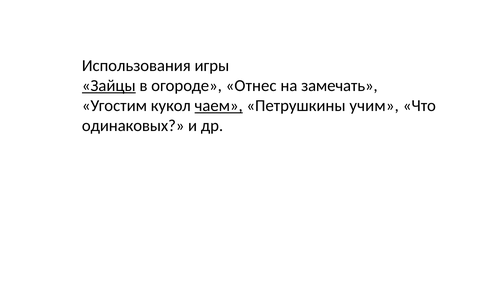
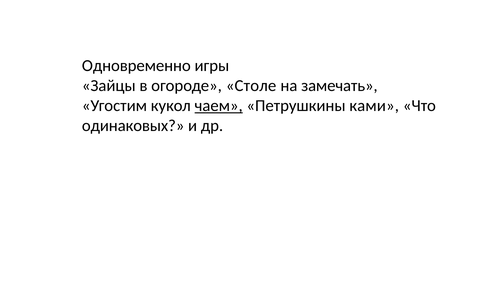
Использования: Использования -> Одновременно
Зайцы underline: present -> none
Отнес: Отнес -> Столе
учим: учим -> ками
